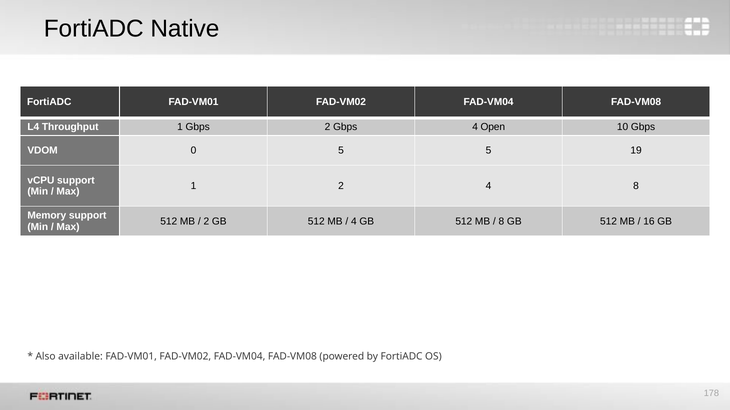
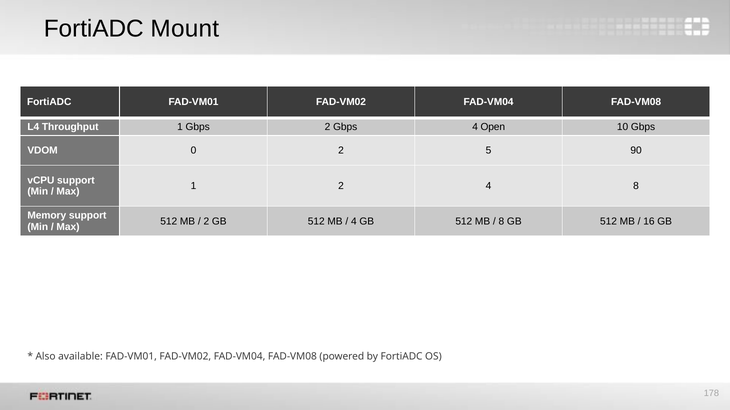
Native: Native -> Mount
0 5: 5 -> 2
19: 19 -> 90
